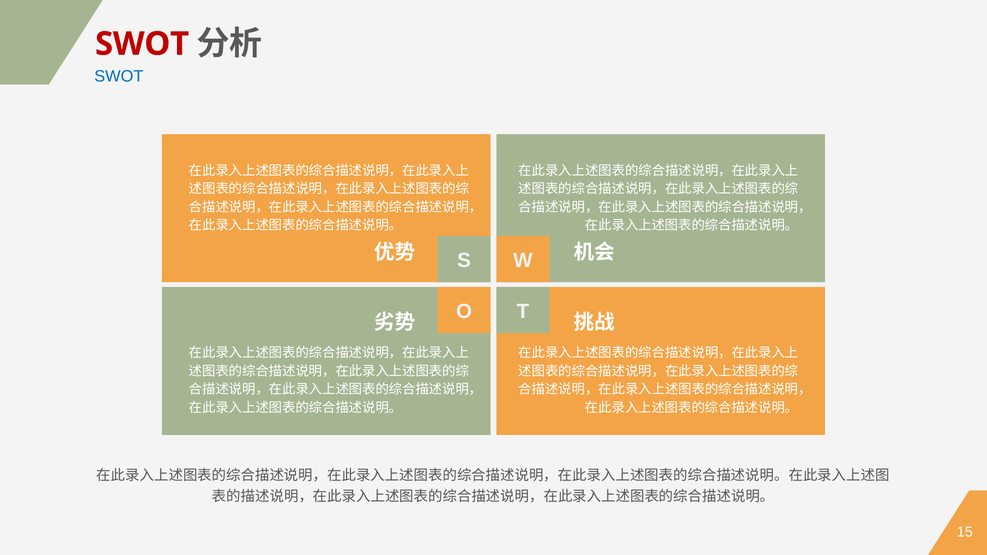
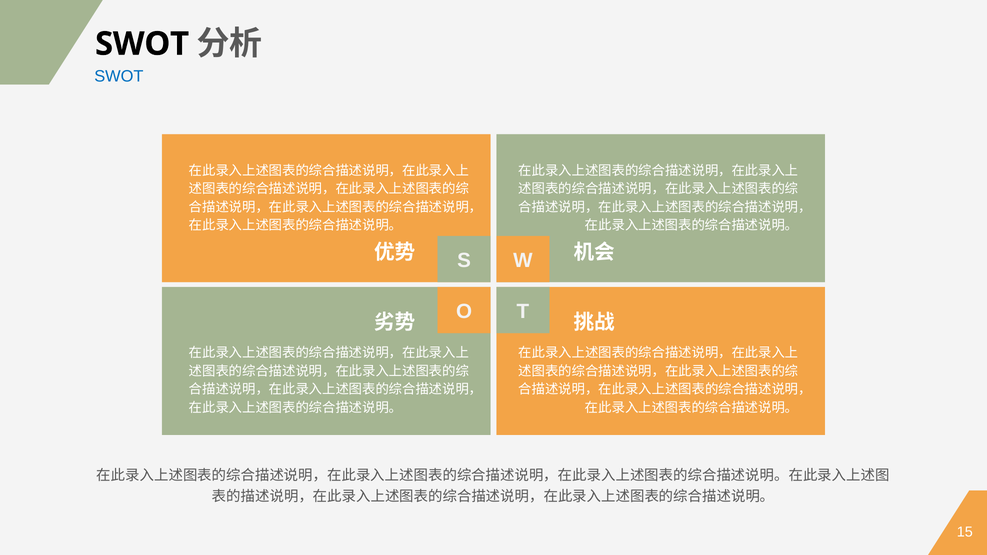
SWOT at (142, 44) colour: red -> black
